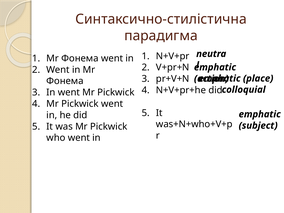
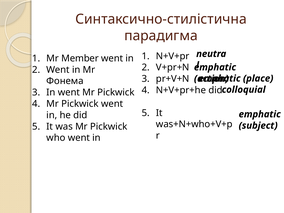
Фонема at (80, 58): Фонема -> Member
